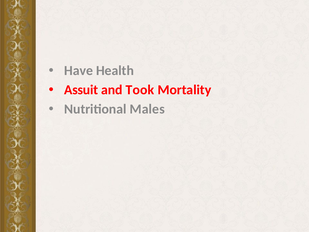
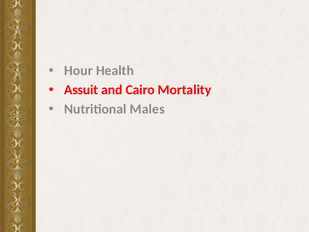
Have: Have -> Hour
Took: Took -> Cairo
